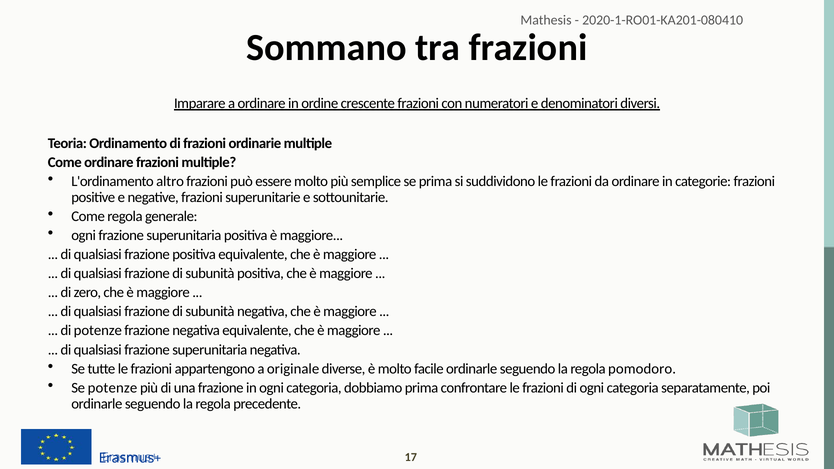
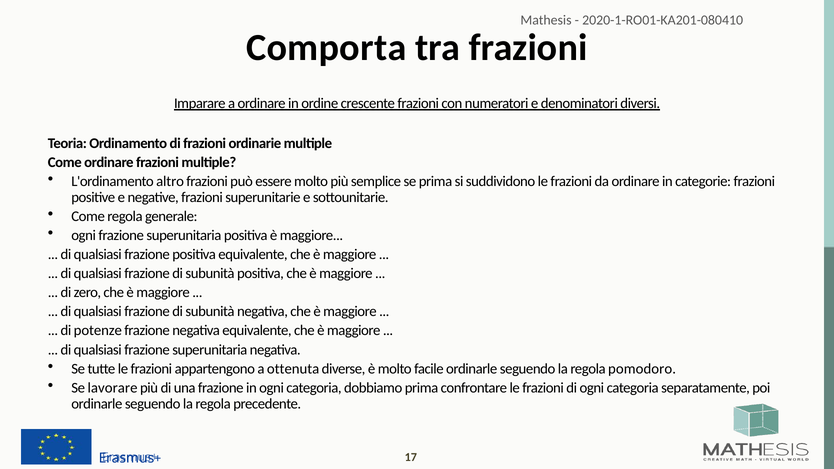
Sommano: Sommano -> Comporta
originale: originale -> ottenuta
Se potenze: potenze -> lavorare
